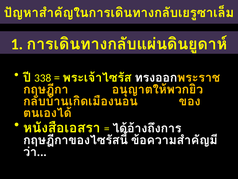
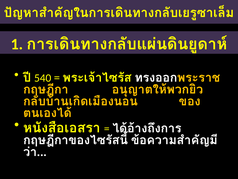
338: 338 -> 540
